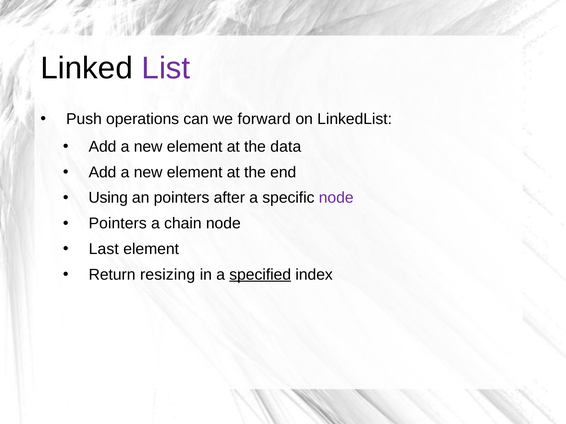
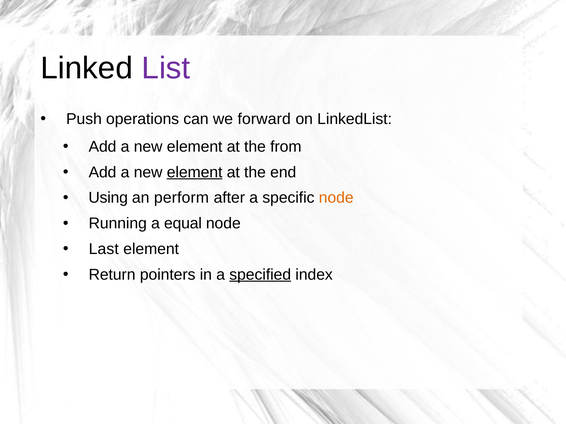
data: data -> from
element at (195, 172) underline: none -> present
an pointers: pointers -> perform
node at (336, 198) colour: purple -> orange
Pointers at (118, 224): Pointers -> Running
chain: chain -> equal
resizing: resizing -> pointers
